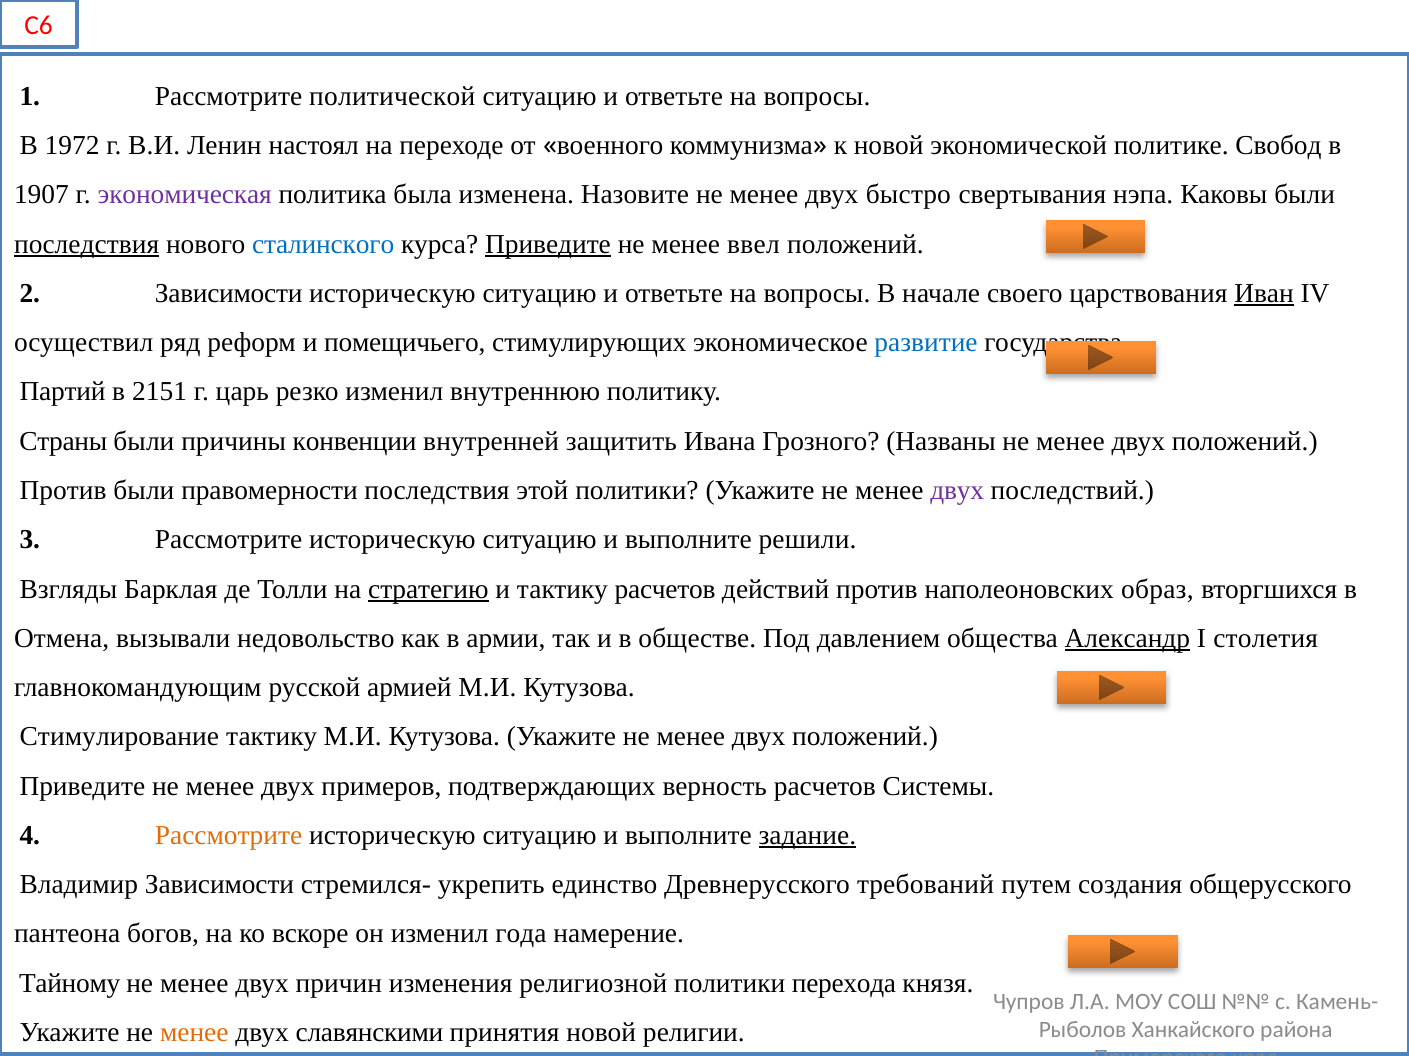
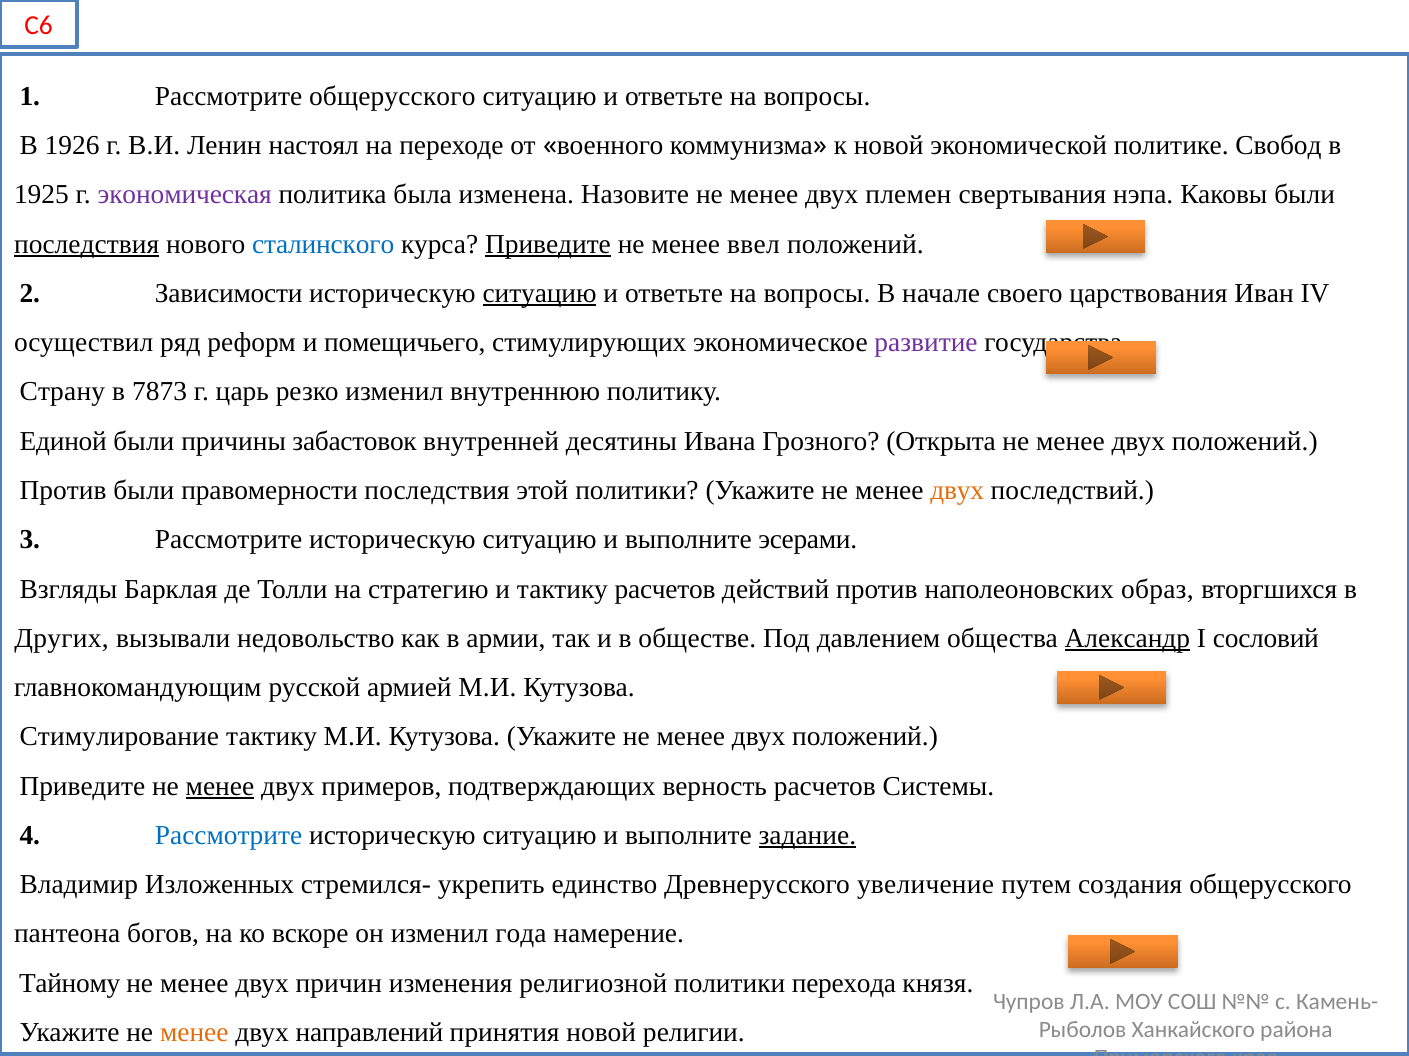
Рассмотрите политической: политической -> общерусского
1972: 1972 -> 1926
1907: 1907 -> 1925
быстро: быстро -> племен
ситуацию at (540, 294) underline: none -> present
Иван underline: present -> none
развитие colour: blue -> purple
Партий: Партий -> Страну
2151: 2151 -> 7873
Страны: Страны -> Единой
конвенции: конвенции -> забастовок
защитить: защитить -> десятины
Названы: Названы -> Открыта
двух at (957, 491) colour: purple -> orange
решили: решили -> эсерами
стратегию underline: present -> none
Отмена: Отмена -> Других
столетия: столетия -> сословий
менее at (220, 787) underline: none -> present
Рассмотрите at (229, 836) colour: orange -> blue
Владимир Зависимости: Зависимости -> Изложенных
требований: требований -> увеличение
славянскими: славянскими -> направлений
